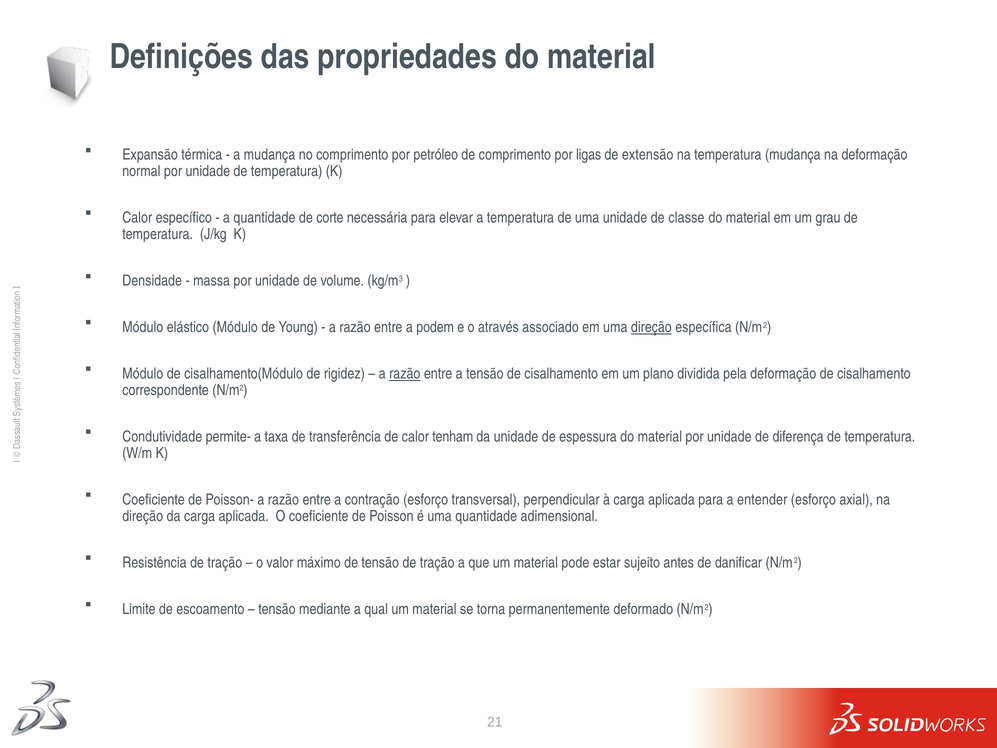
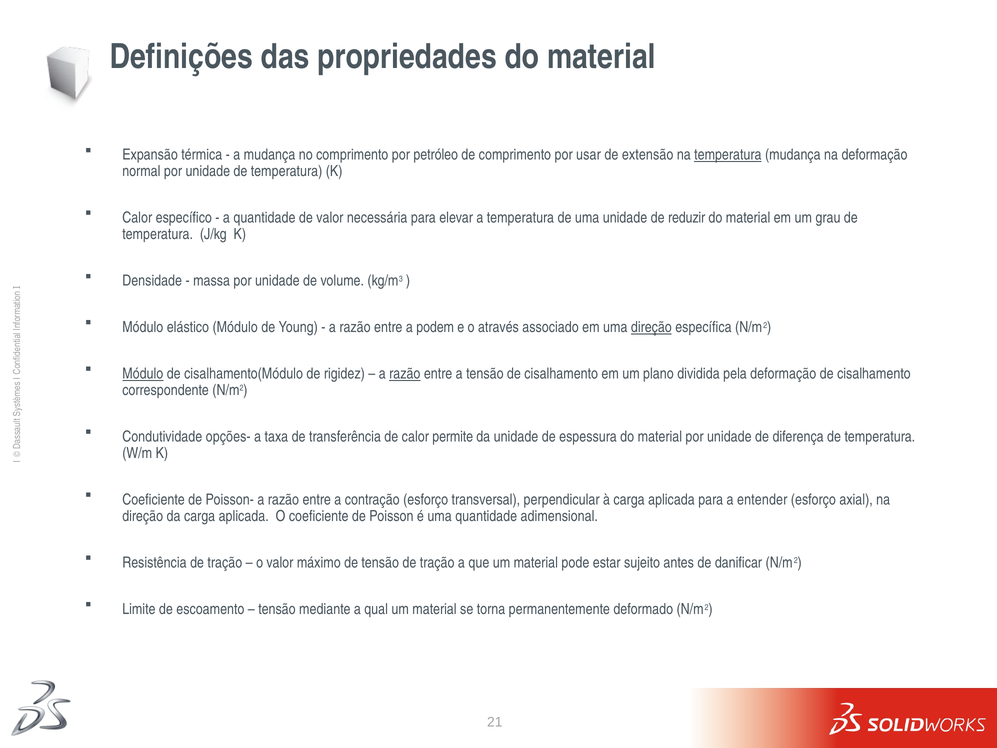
ligas: ligas -> usar
temperatura at (728, 155) underline: none -> present
de corte: corte -> valor
classe: classe -> reduzir
Módulo at (143, 374) underline: none -> present
permite-: permite- -> opções-
tenham: tenham -> permite
